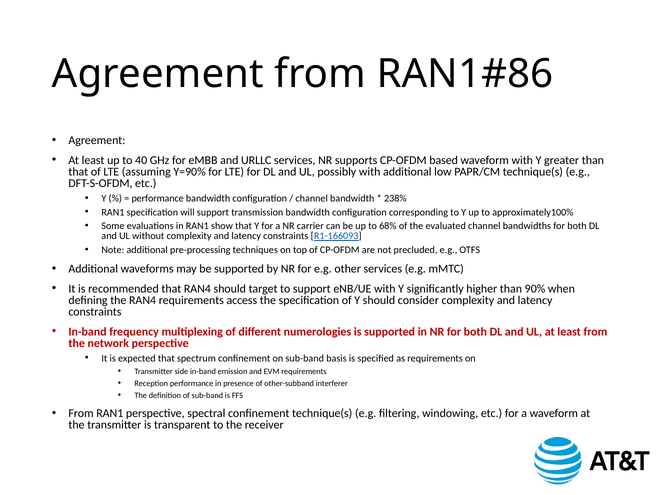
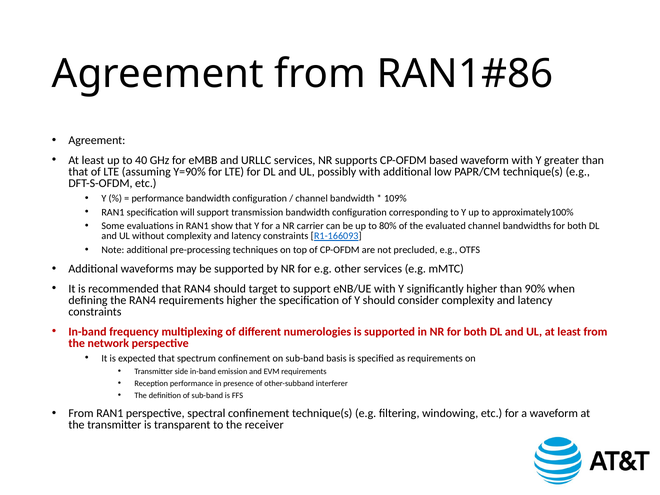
238%: 238% -> 109%
68%: 68% -> 80%
requirements access: access -> higher
